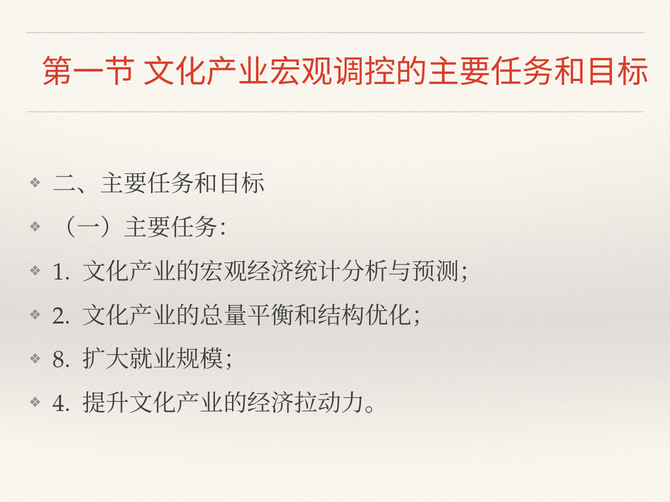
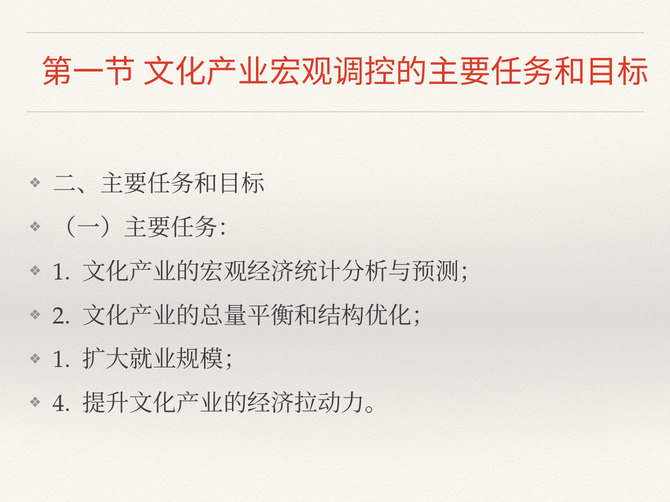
8 at (62, 360): 8 -> 1
